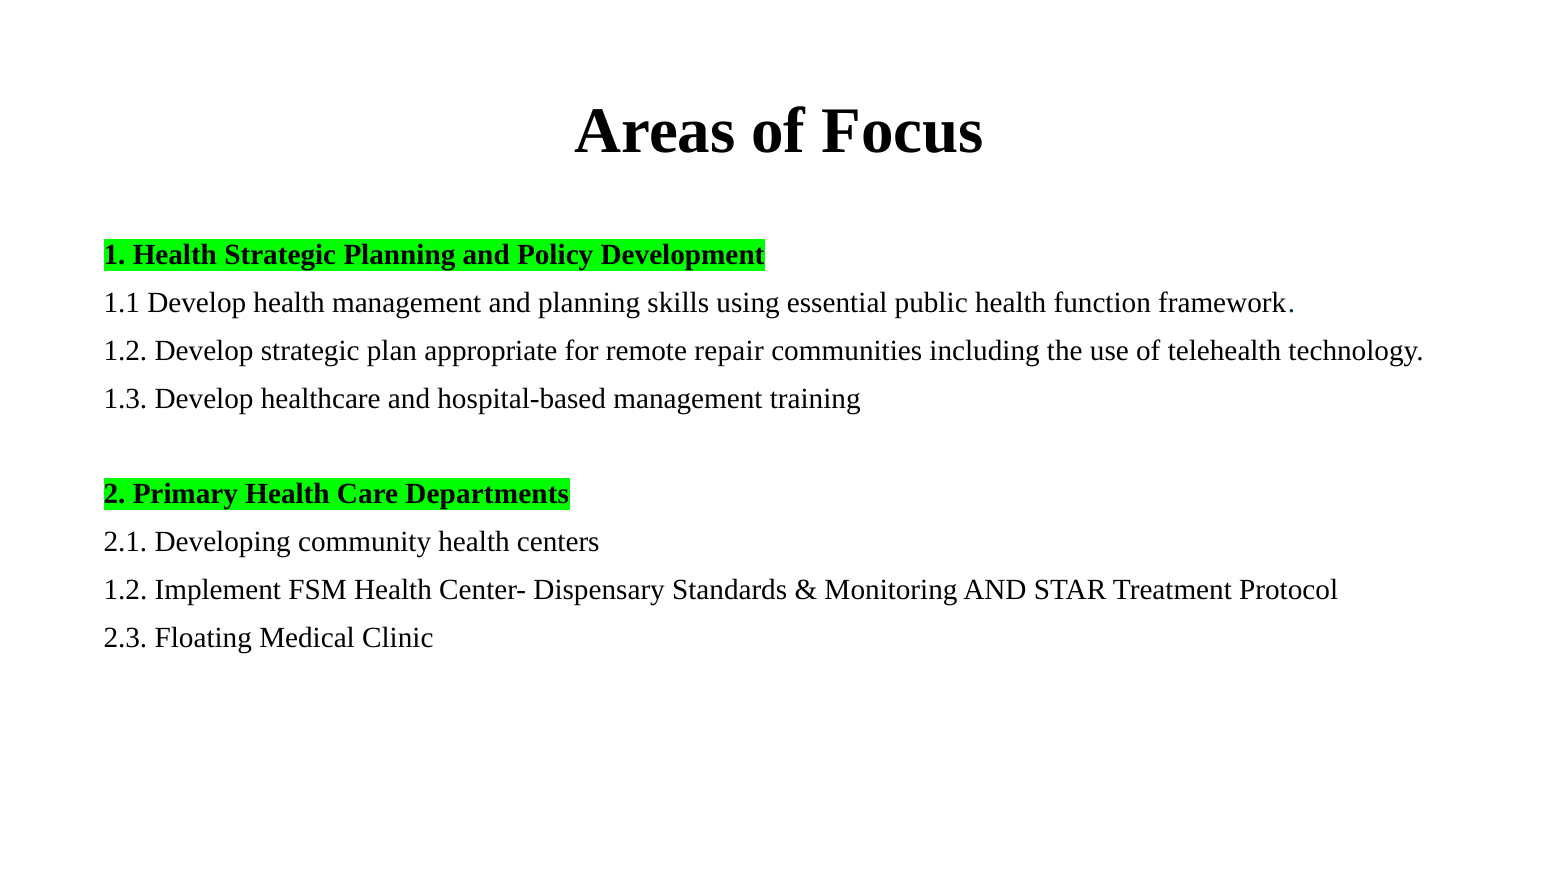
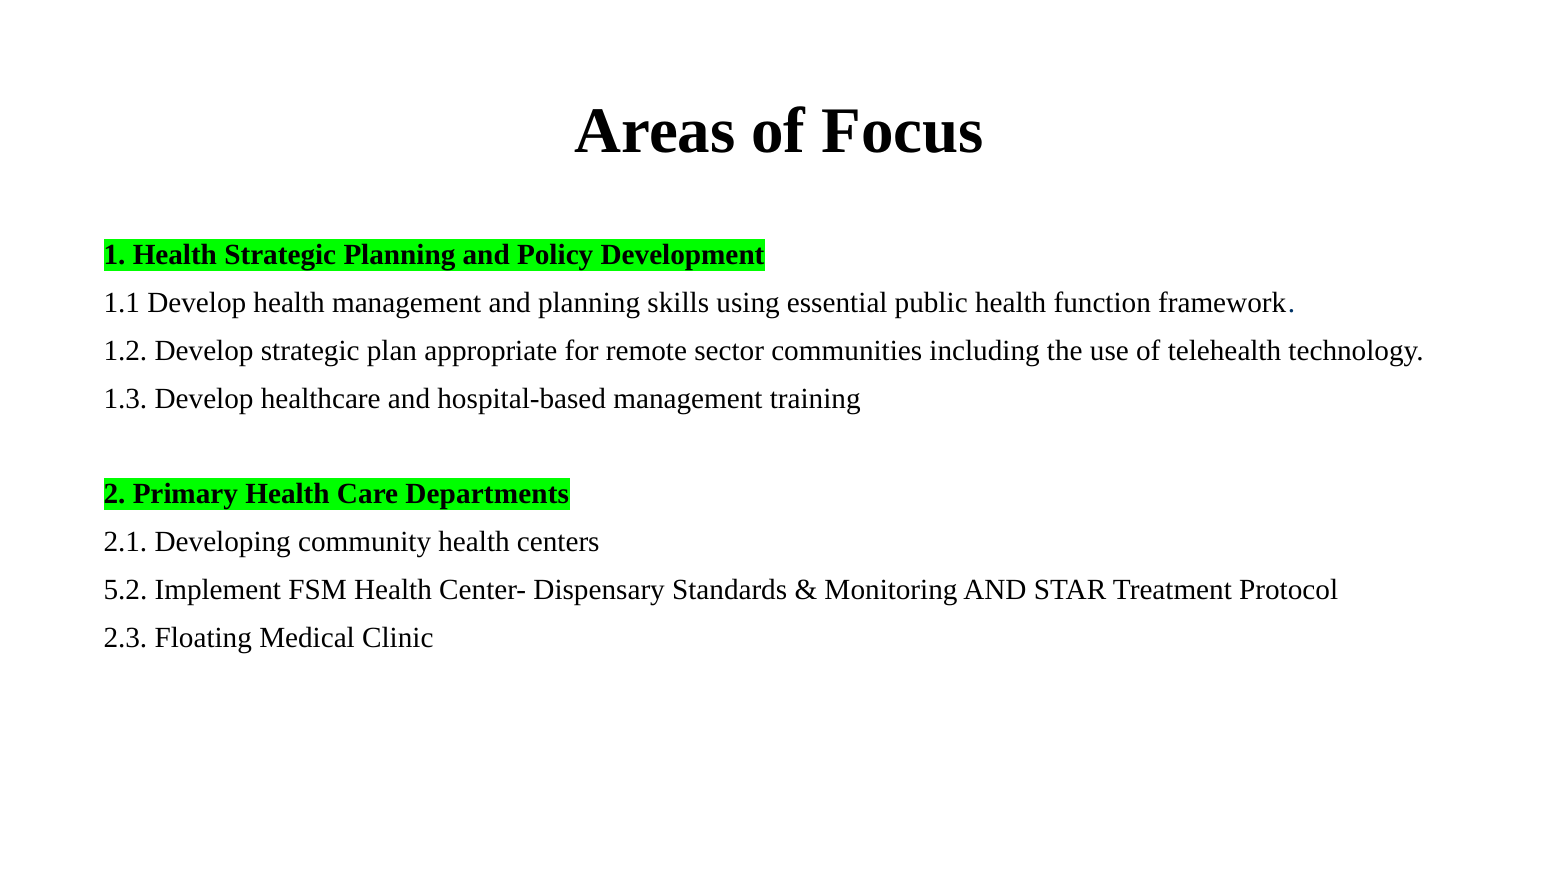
repair: repair -> sector
1.2 at (125, 590): 1.2 -> 5.2
